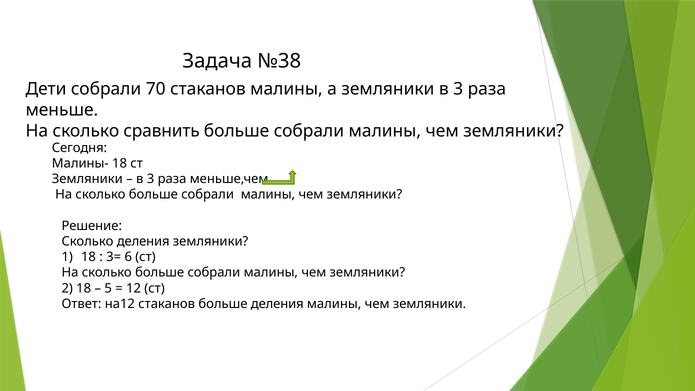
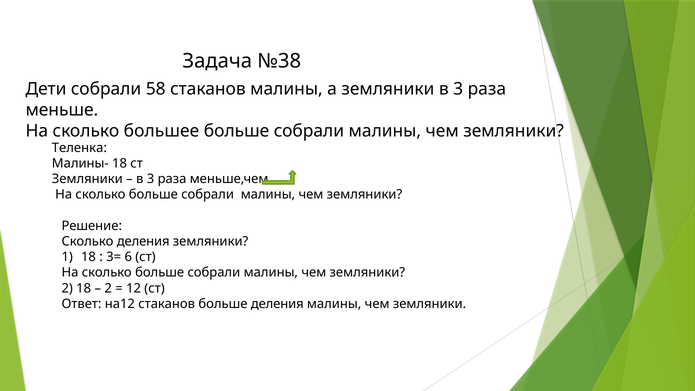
70: 70 -> 58
сравнить: сравнить -> большее
Сегодня: Сегодня -> Теленка
5 at (108, 288): 5 -> 2
